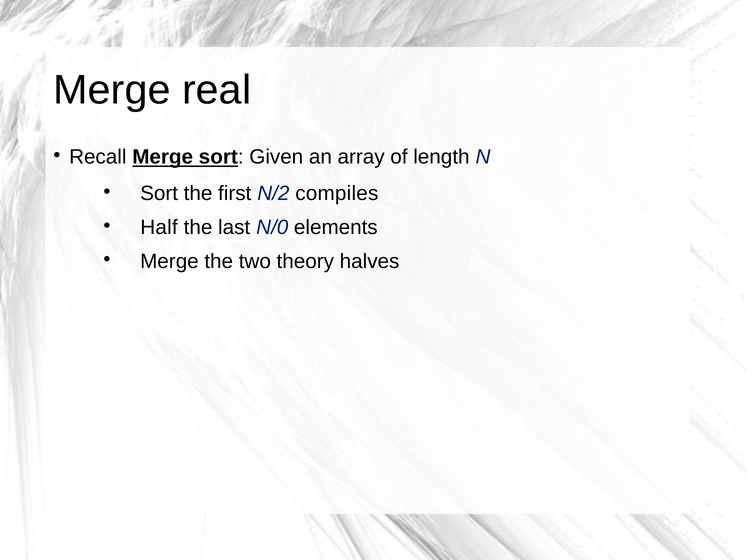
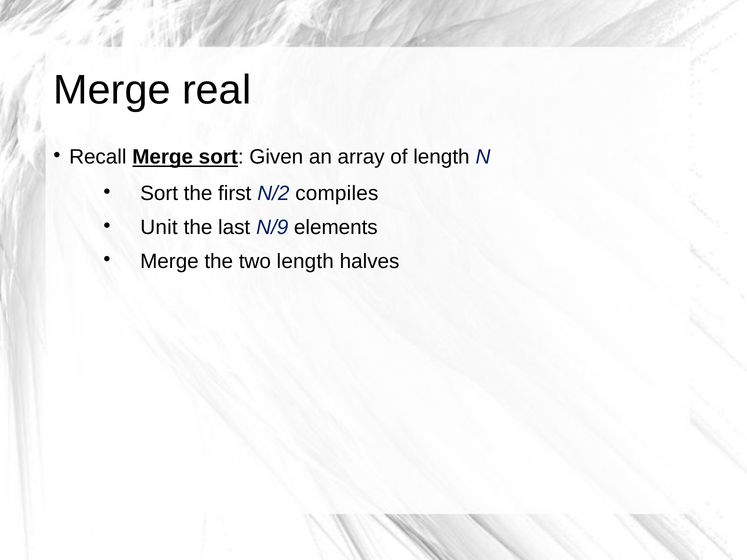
Half: Half -> Unit
N/0: N/0 -> N/9
two theory: theory -> length
